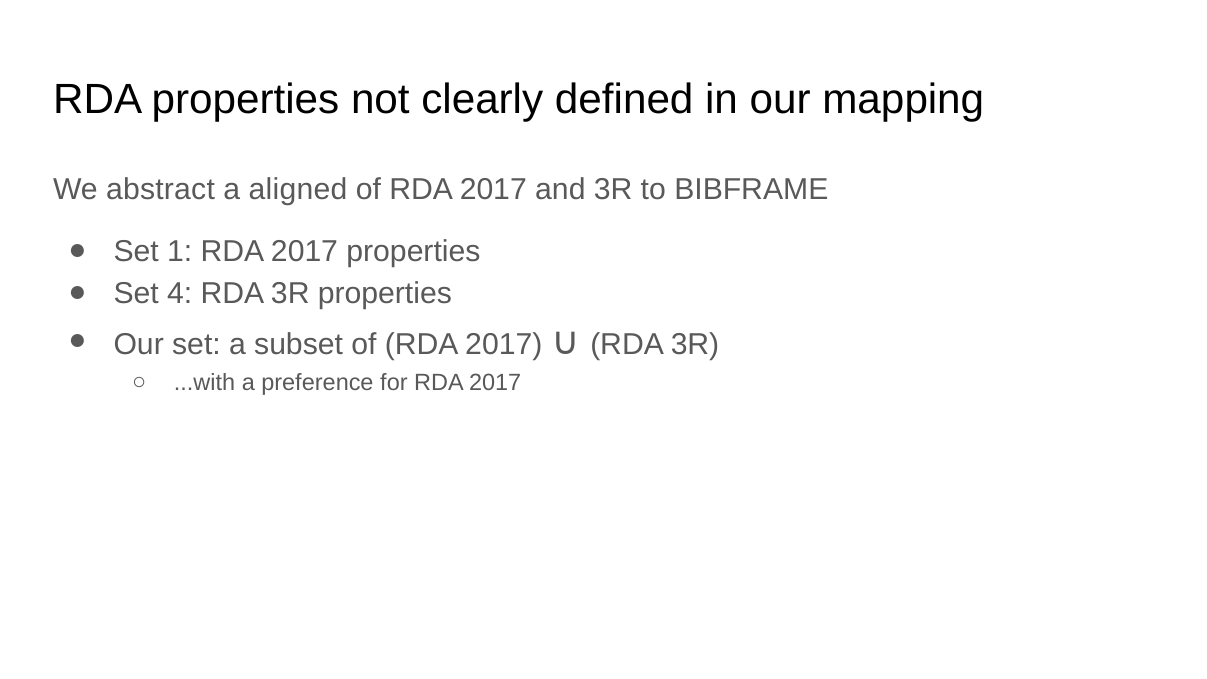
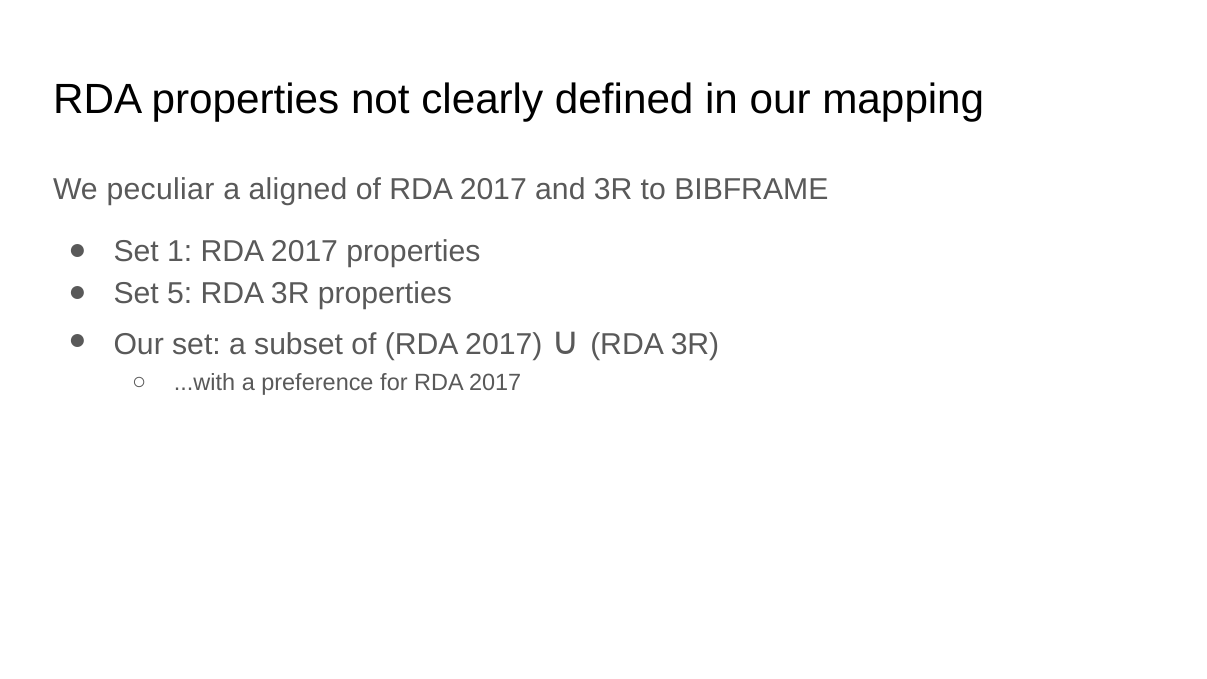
abstract: abstract -> peculiar
4: 4 -> 5
